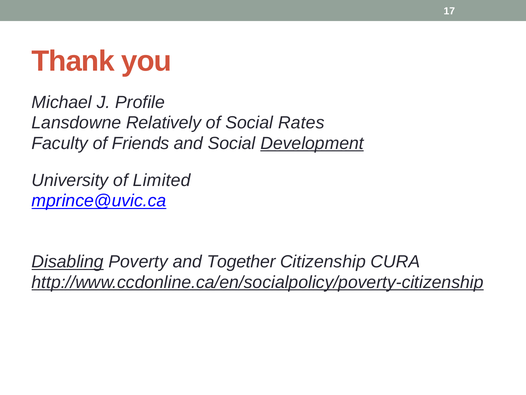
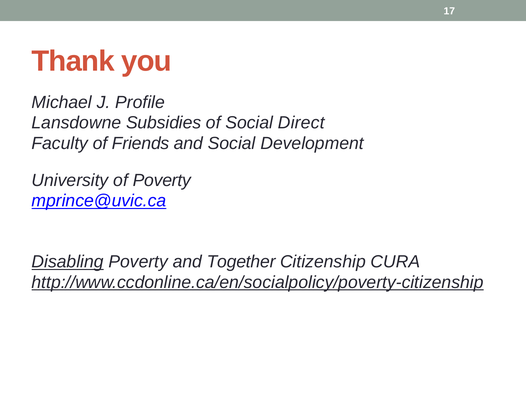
Relatively: Relatively -> Subsidies
Rates: Rates -> Direct
Development underline: present -> none
of Limited: Limited -> Poverty
